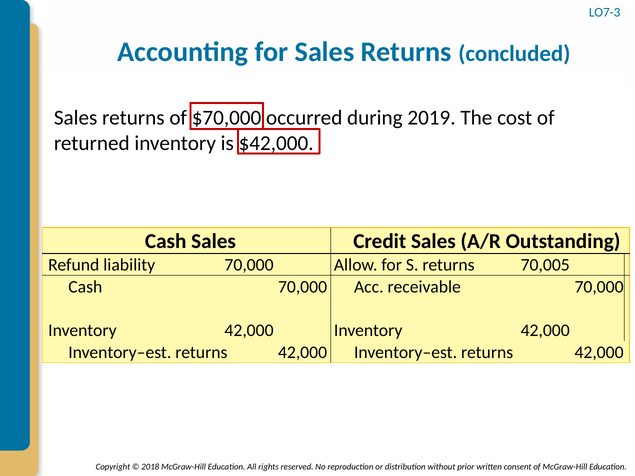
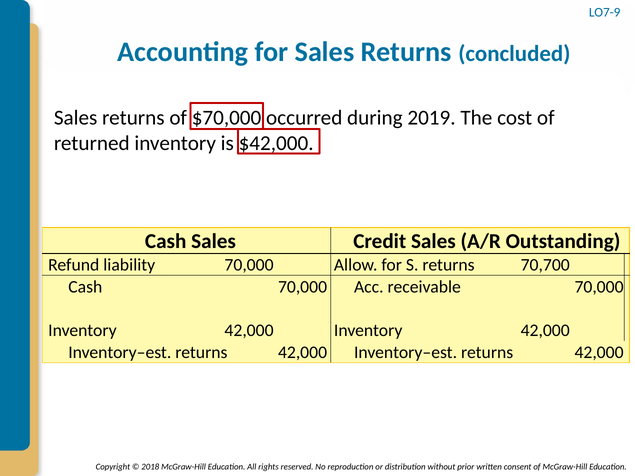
LO7-3: LO7-3 -> LO7-9
70,005: 70,005 -> 70,700
